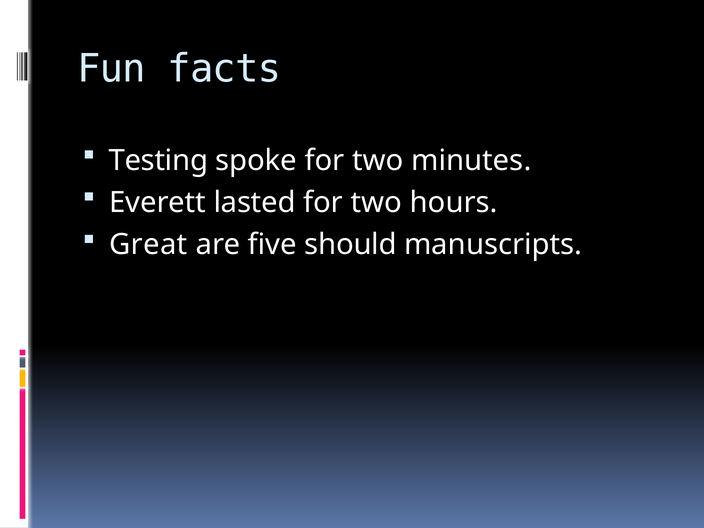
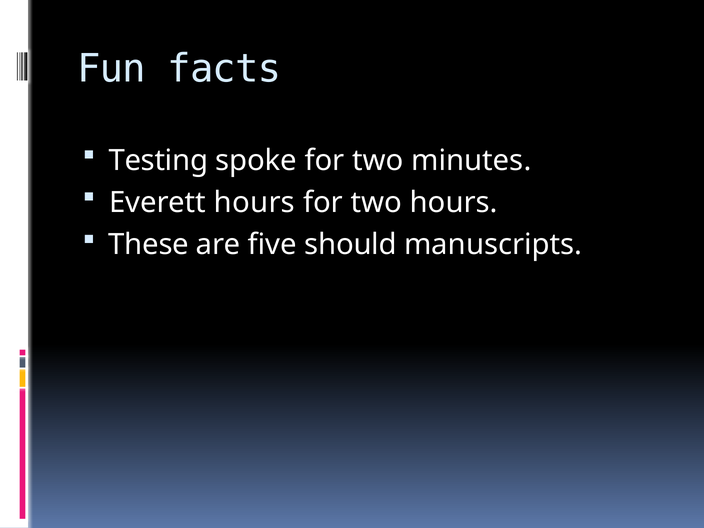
Everett lasted: lasted -> hours
Great: Great -> These
